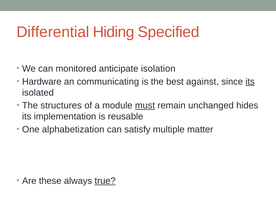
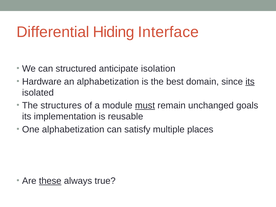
Specified: Specified -> Interface
monitored: monitored -> structured
an communicating: communicating -> alphabetization
against: against -> domain
hides: hides -> goals
matter: matter -> places
these underline: none -> present
true underline: present -> none
